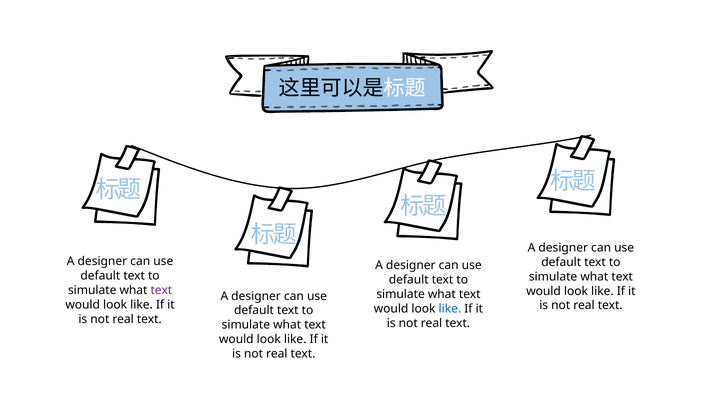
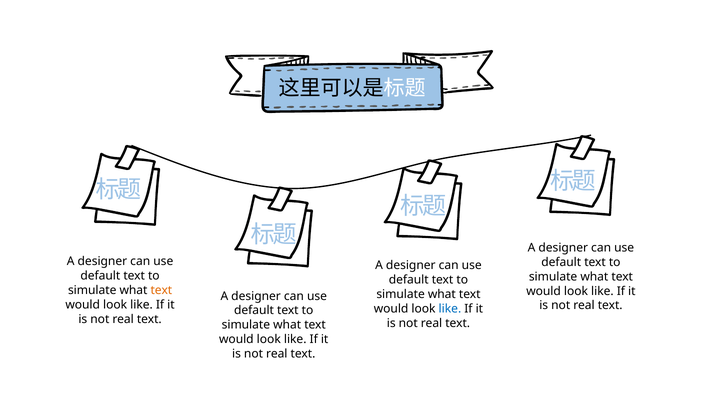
text at (161, 291) colour: purple -> orange
